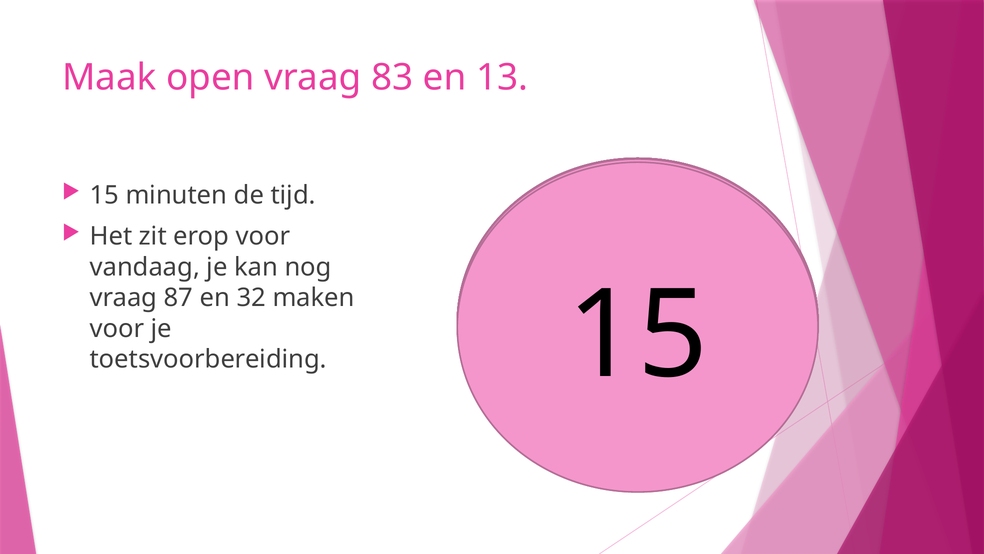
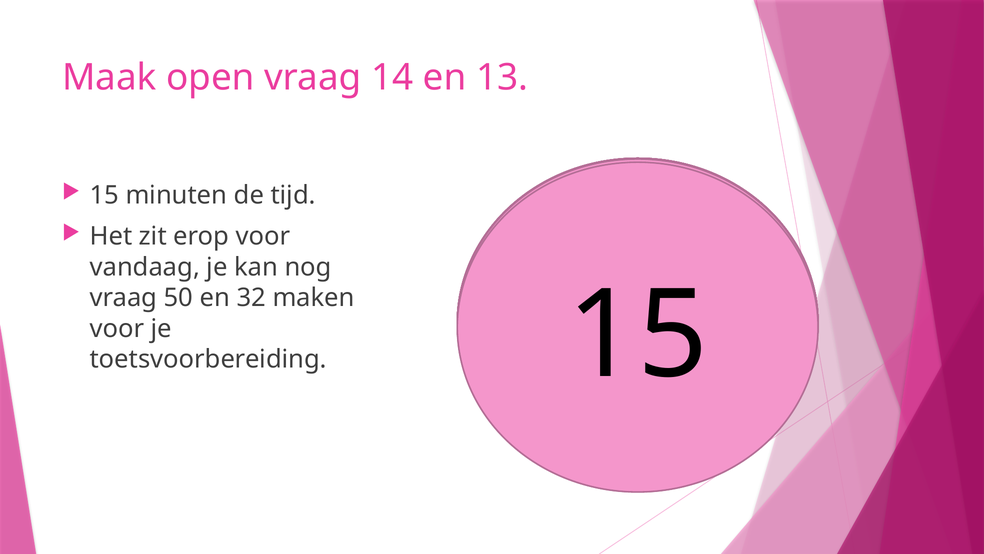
vraag 83: 83 -> 14
87: 87 -> 50
